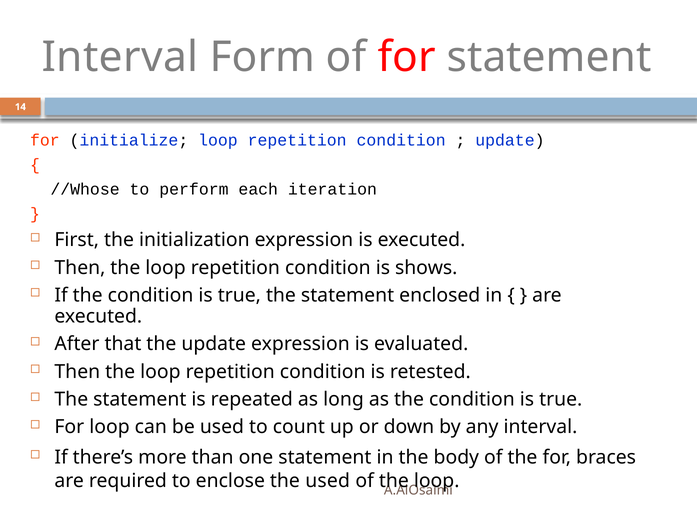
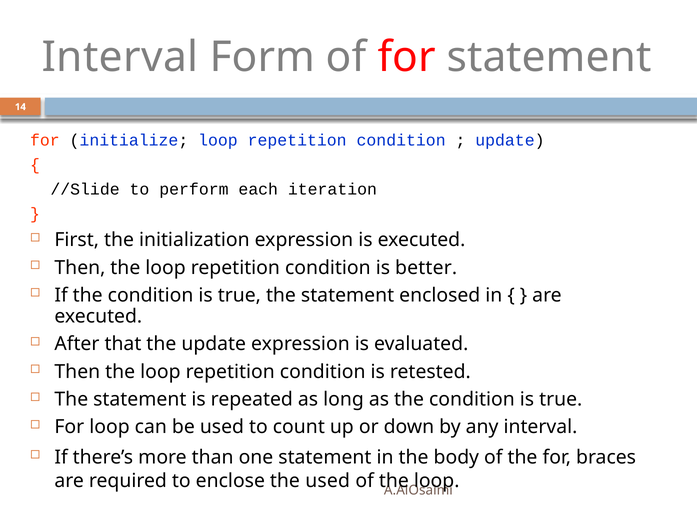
//Whose: //Whose -> //Slide
shows: shows -> better
